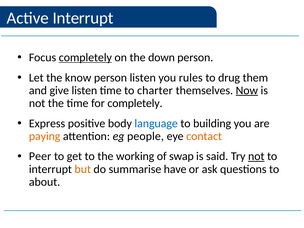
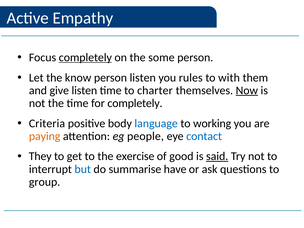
Active Interrupt: Interrupt -> Empathy
down: down -> some
drug: drug -> with
Express: Express -> Criteria
building: building -> working
contact colour: orange -> blue
Peer: Peer -> They
working: working -> exercise
swap: swap -> good
said underline: none -> present
not at (256, 156) underline: present -> none
but colour: orange -> blue
about: about -> group
